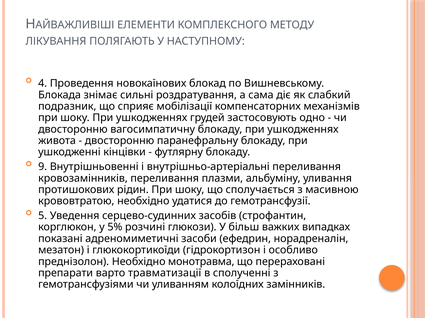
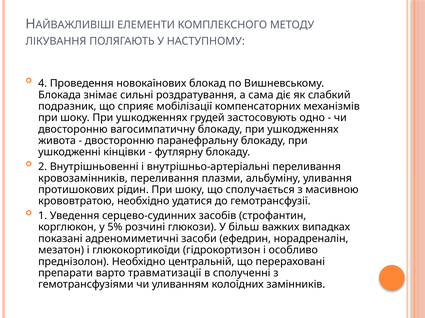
9: 9 -> 2
5: 5 -> 1
монотравма: монотравма -> центральній
